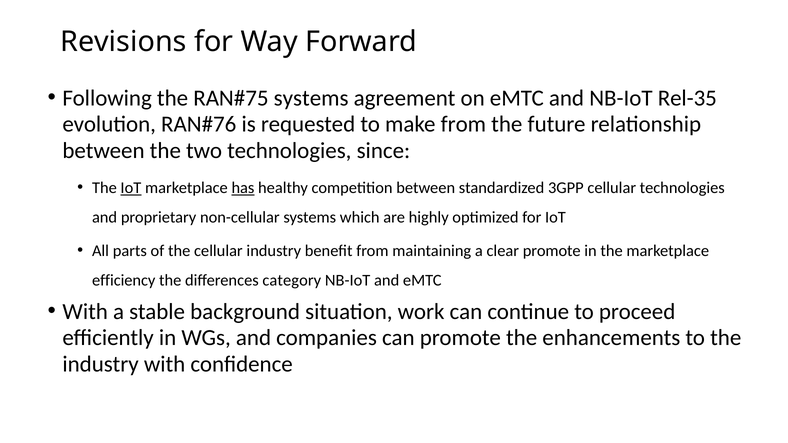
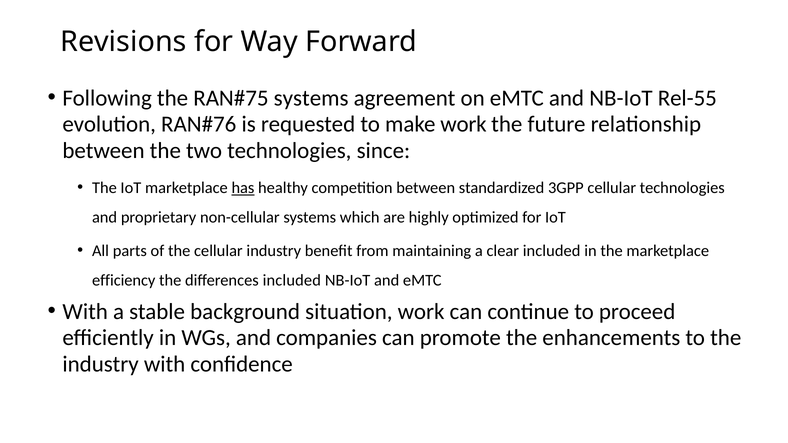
Rel-35: Rel-35 -> Rel-55
make from: from -> work
IoT at (131, 188) underline: present -> none
clear promote: promote -> included
differences category: category -> included
